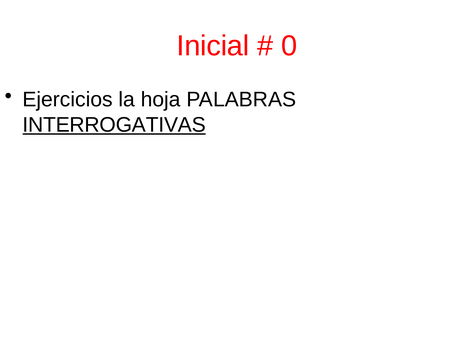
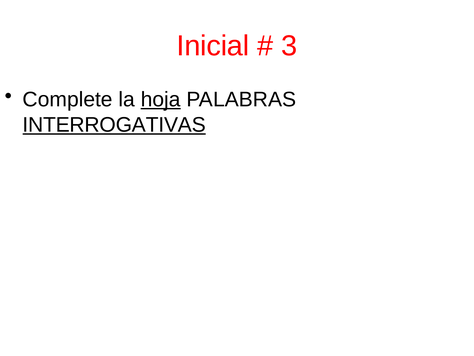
0: 0 -> 3
Ejercicios: Ejercicios -> Complete
hoja underline: none -> present
